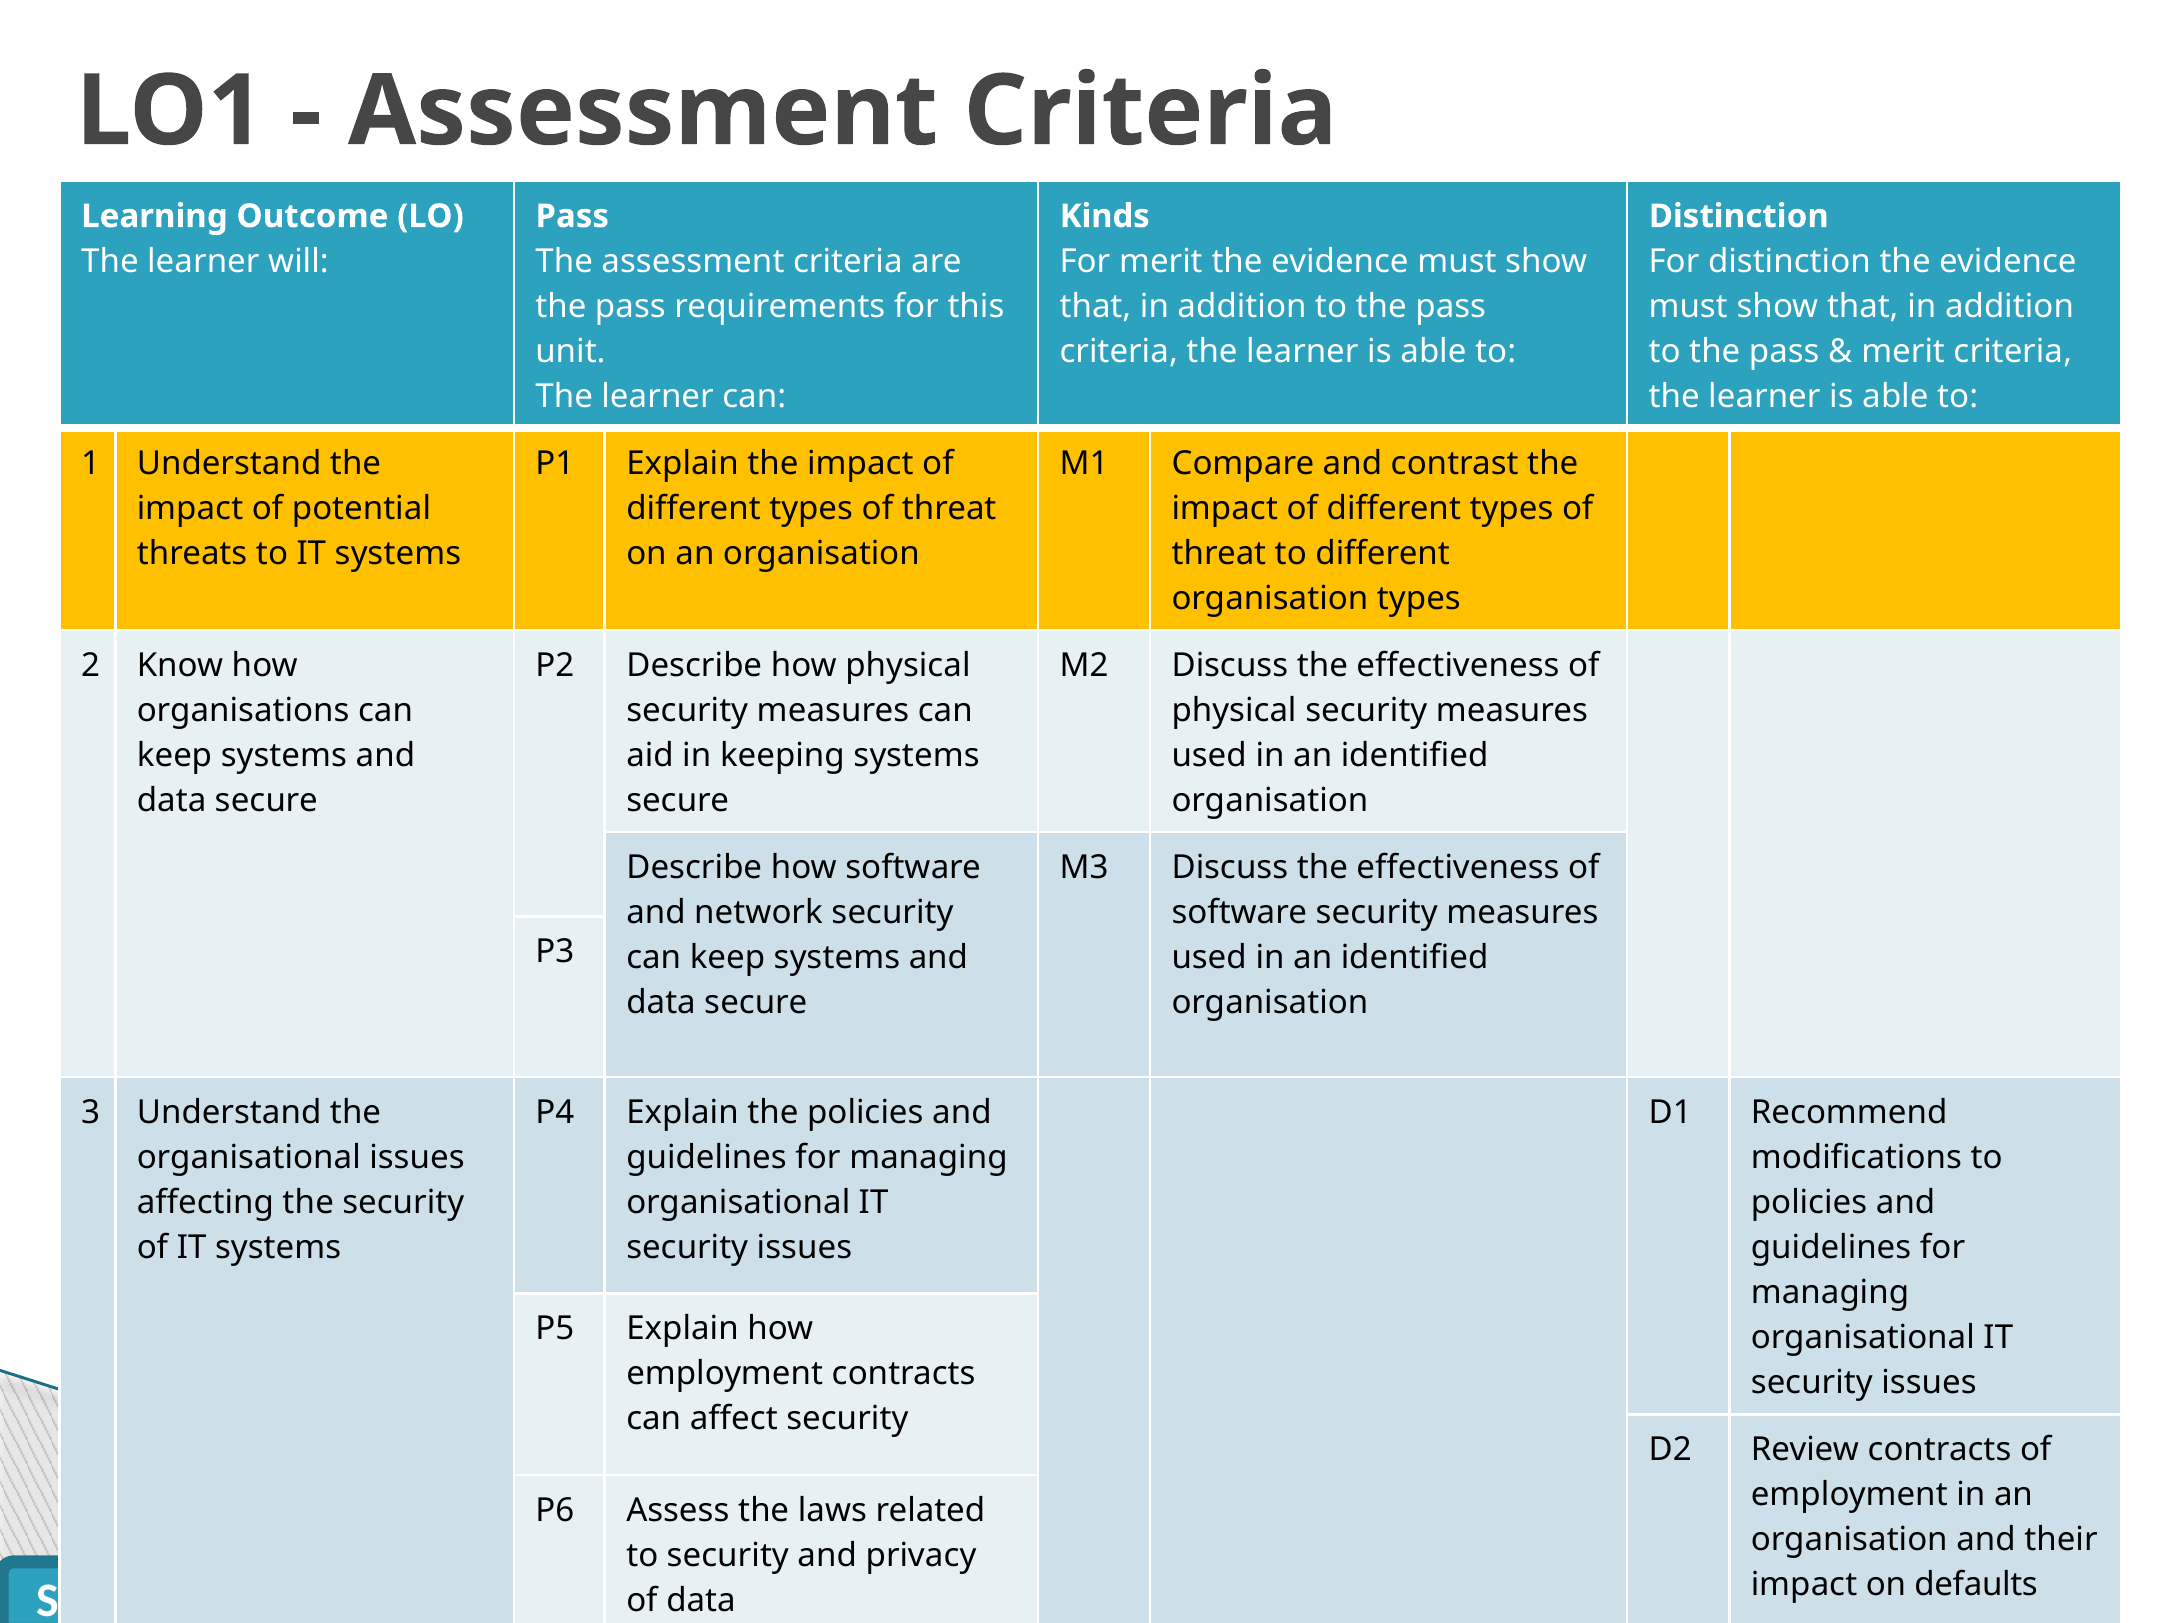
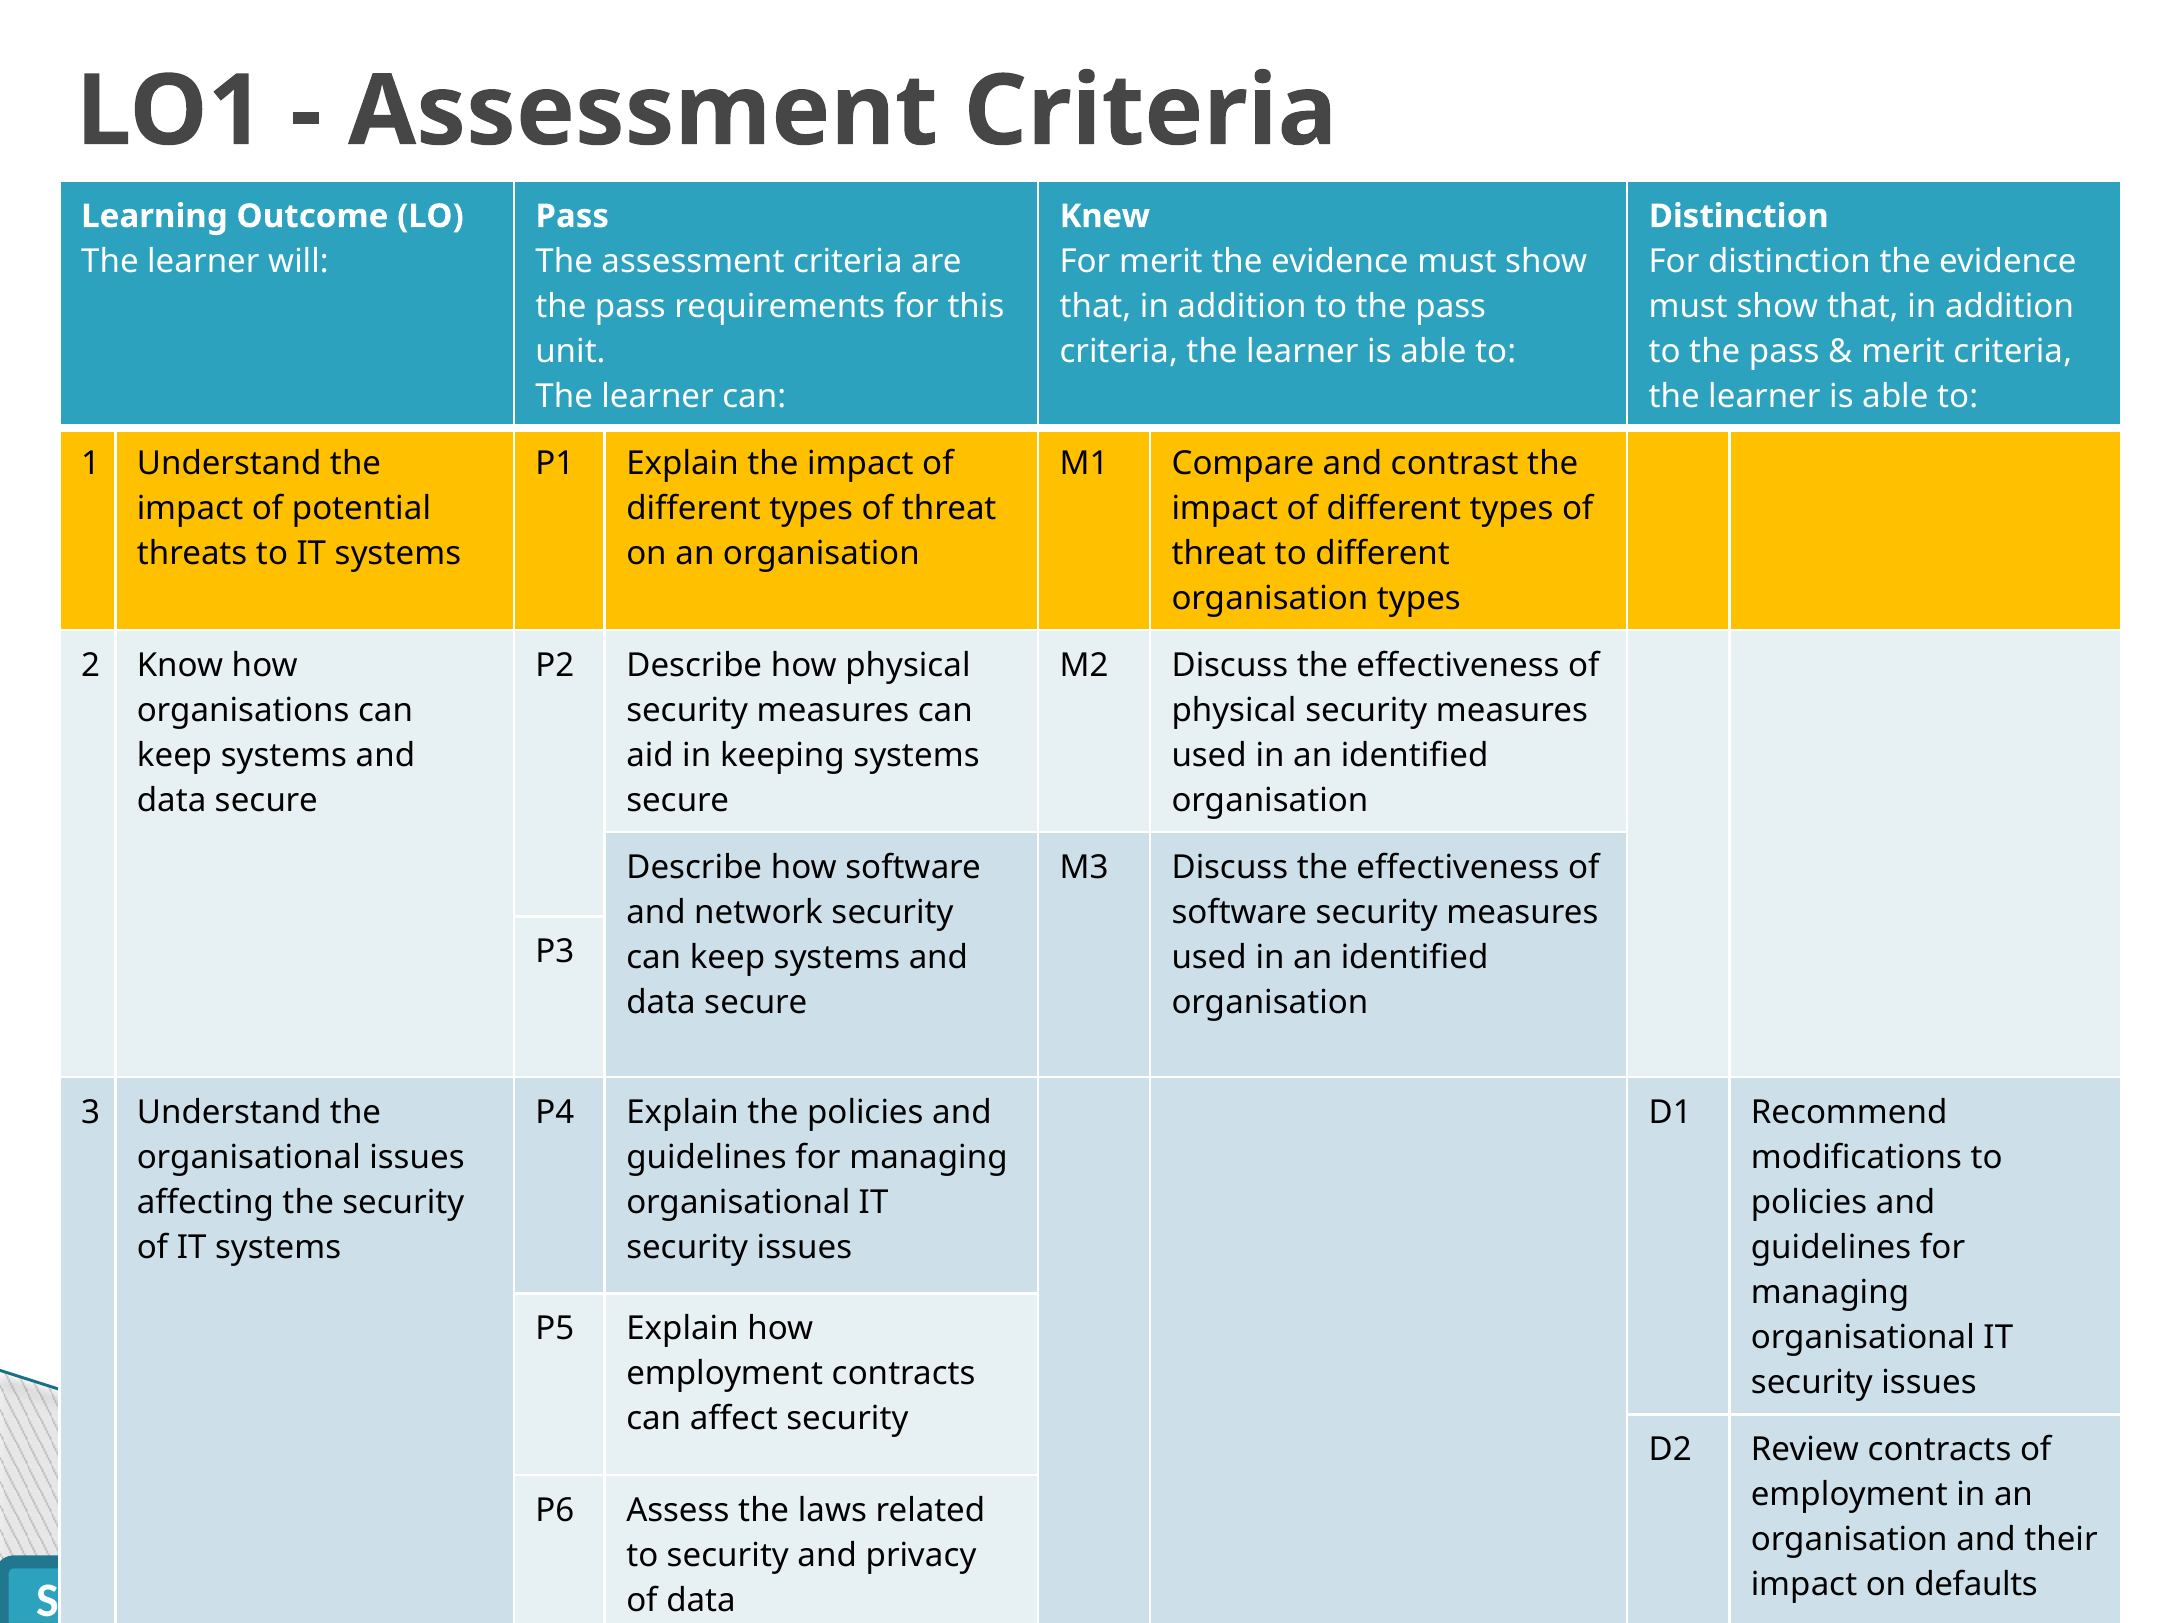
Kinds: Kinds -> Knew
